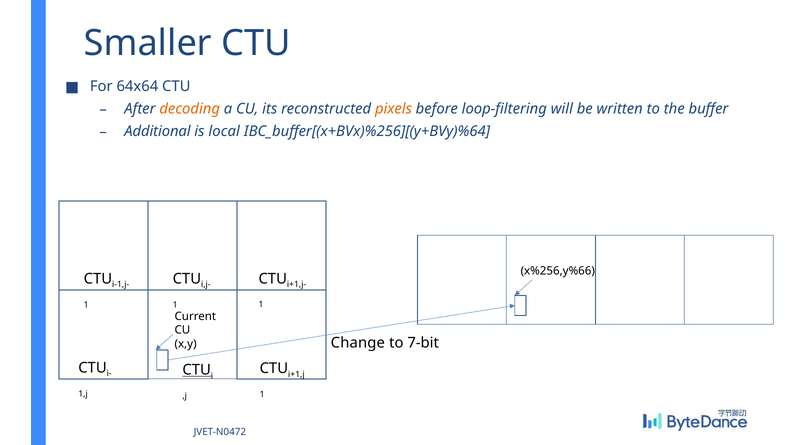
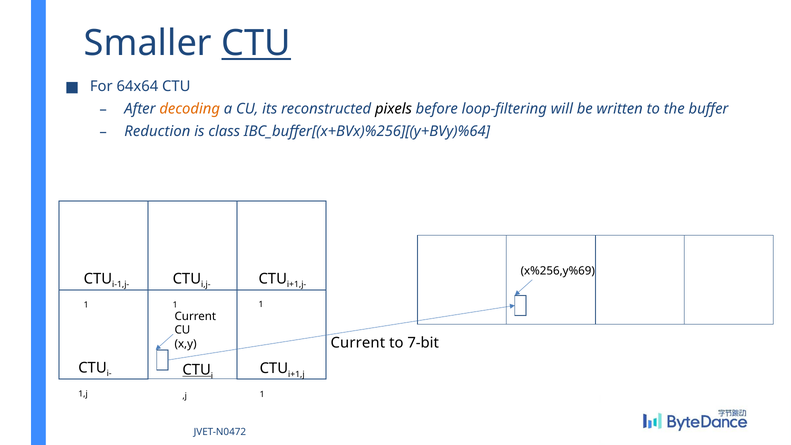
CTU at (256, 43) underline: none -> present
pixels colour: orange -> black
Additional: Additional -> Reduction
local: local -> class
x%256,y%66: x%256,y%66 -> x%256,y%69
x,y Change: Change -> Current
